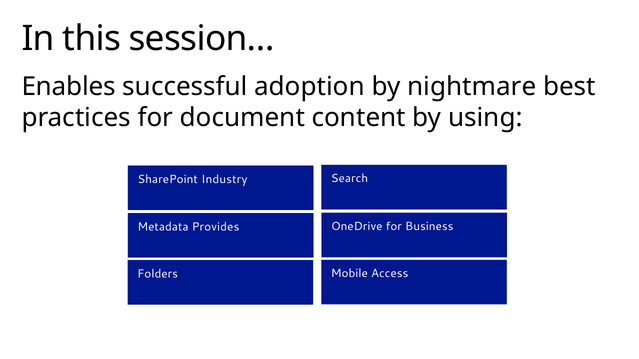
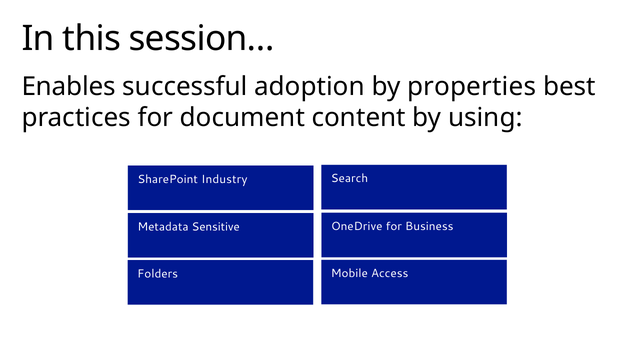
nightmare: nightmare -> properties
Provides: Provides -> Sensitive
